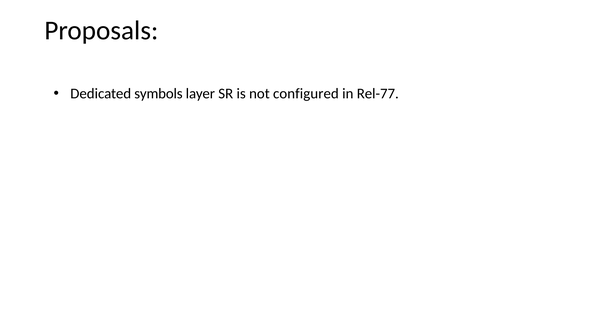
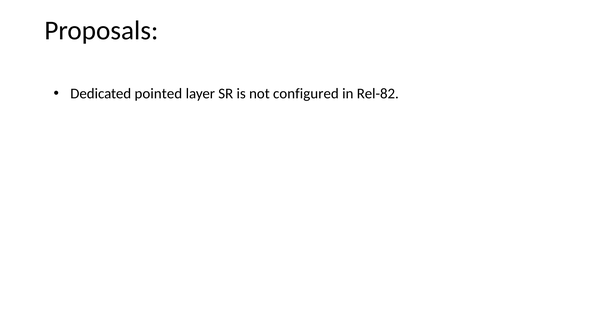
symbols: symbols -> pointed
Rel-77: Rel-77 -> Rel-82
